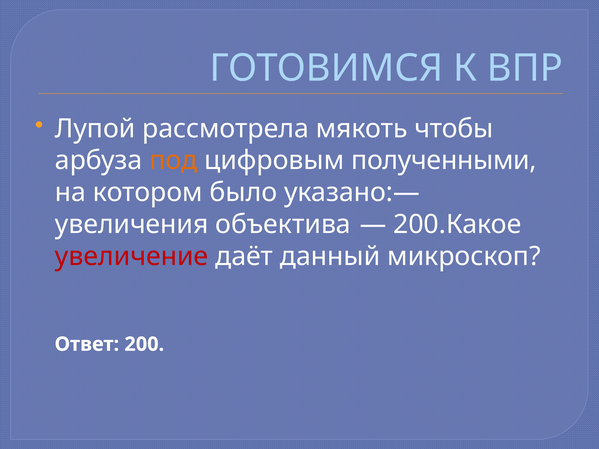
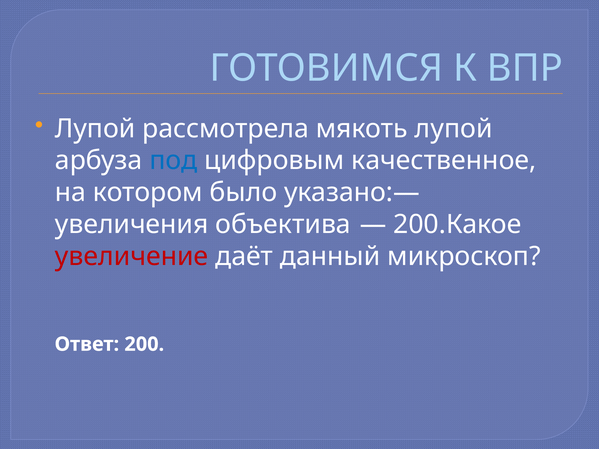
мякоть чтобы: чтобы -> лупой
под colour: orange -> blue
полученными: полученными -> качественное
